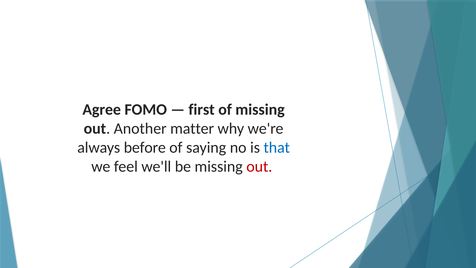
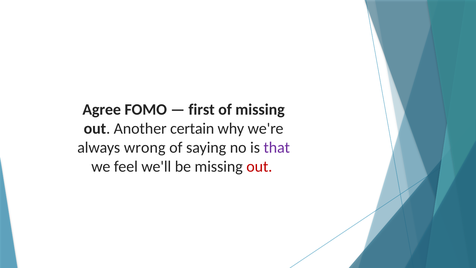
matter: matter -> certain
before: before -> wrong
that colour: blue -> purple
